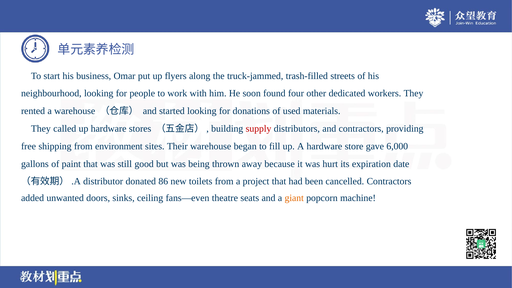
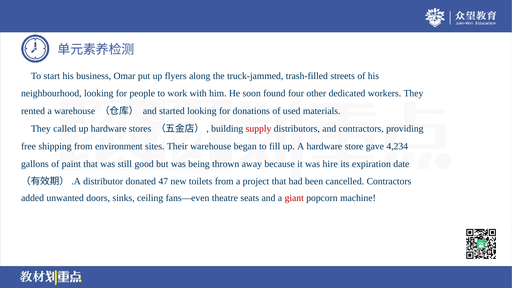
6,000: 6,000 -> 4,234
hurt: hurt -> hire
86: 86 -> 47
giant colour: orange -> red
